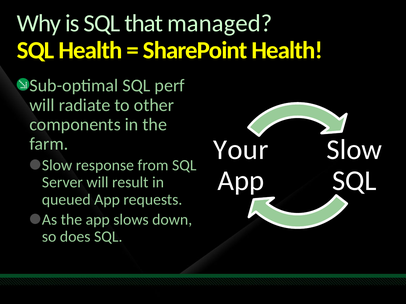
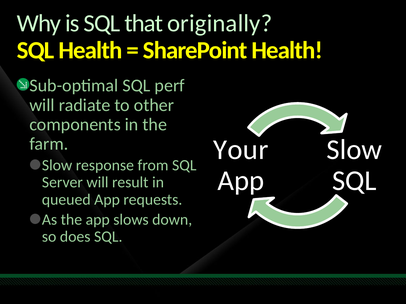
managed: managed -> originally
